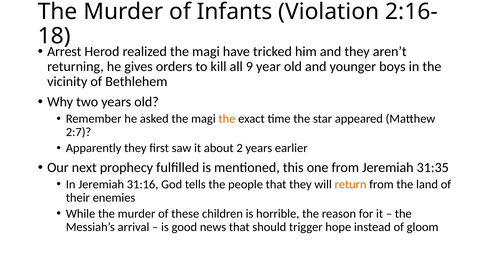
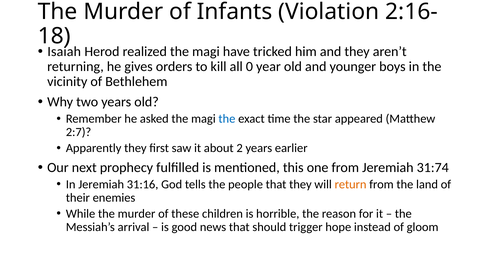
Arrest: Arrest -> Isaiah
9: 9 -> 0
the at (227, 119) colour: orange -> blue
31:35: 31:35 -> 31:74
